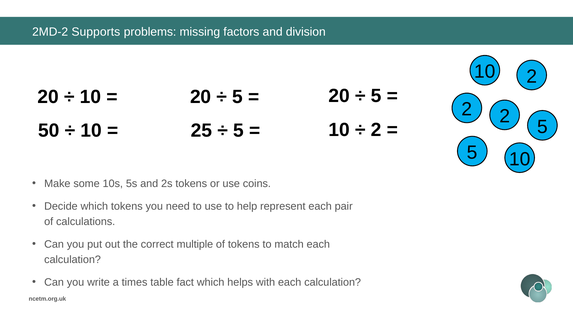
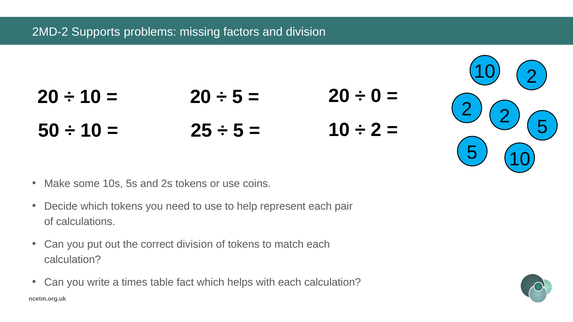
5 at (376, 96): 5 -> 0
correct multiple: multiple -> division
